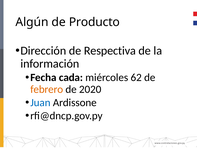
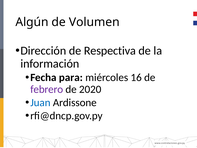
Producto: Producto -> Volumen
cada: cada -> para
62: 62 -> 16
febrero colour: orange -> purple
